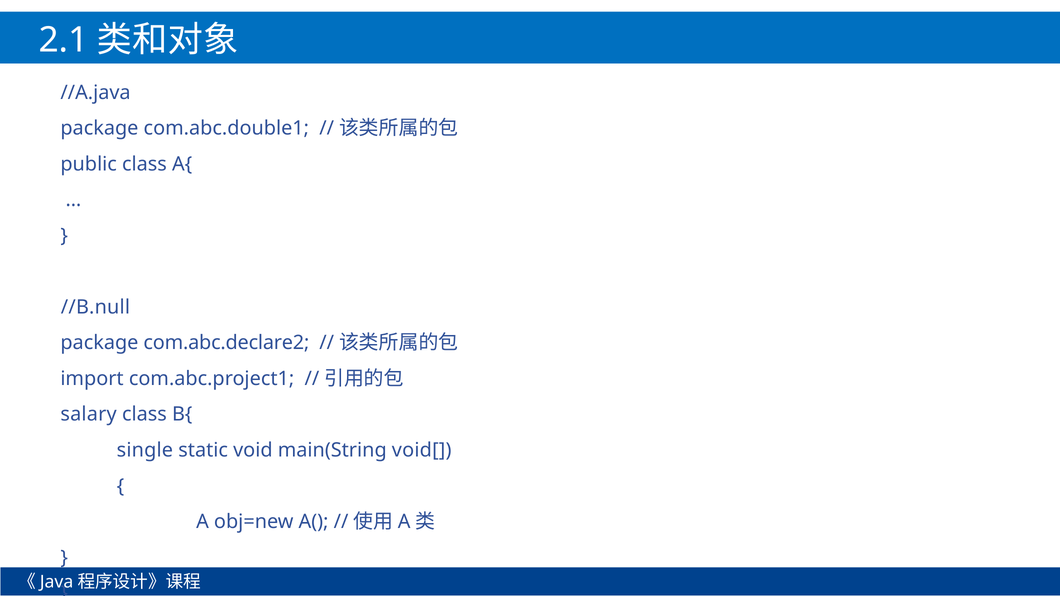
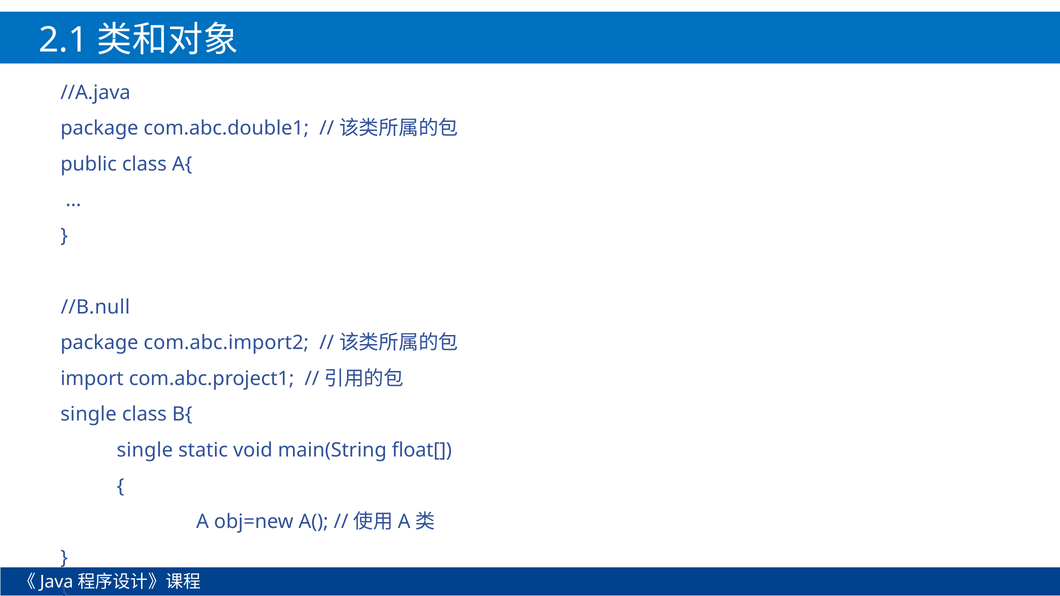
com.abc.declare2: com.abc.declare2 -> com.abc.import2
salary at (89, 415): salary -> single
void[: void[ -> float[
